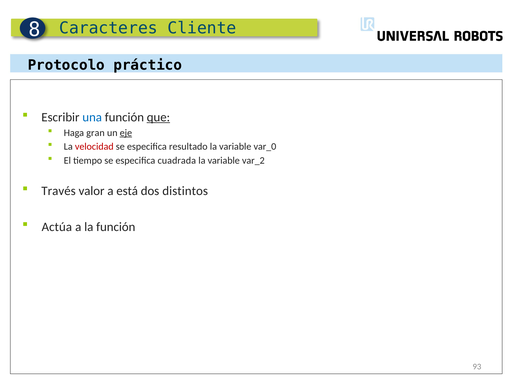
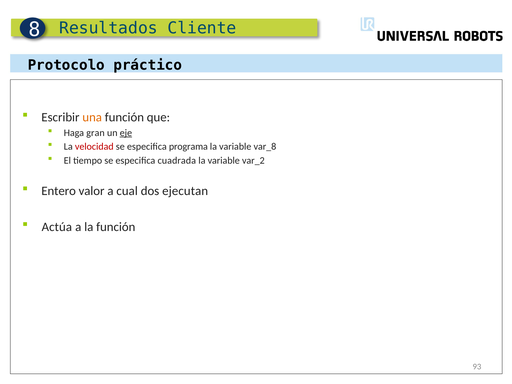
Caracteres: Caracteres -> Resultados
una colour: blue -> orange
que underline: present -> none
resultado: resultado -> programa
var_0: var_0 -> var_8
Través: Través -> Entero
está: está -> cual
distintos: distintos -> ejecutan
